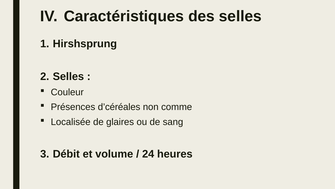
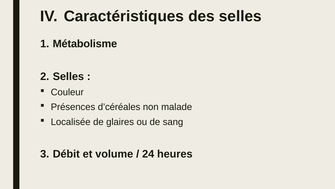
Hirshsprung: Hirshsprung -> Métabolisme
comme: comme -> malade
